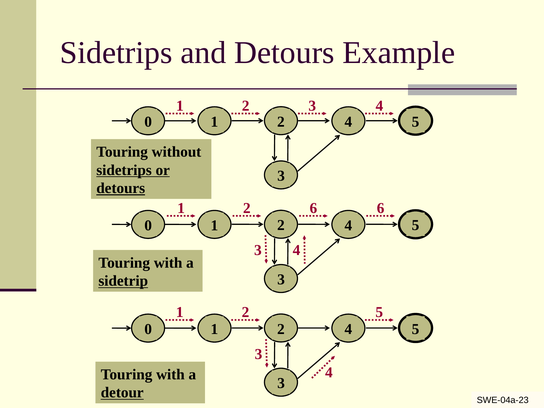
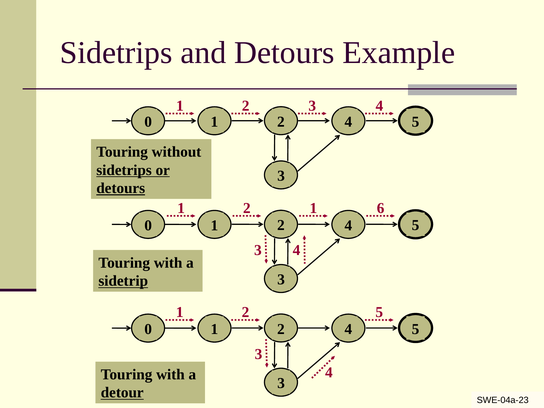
1 2 6: 6 -> 1
